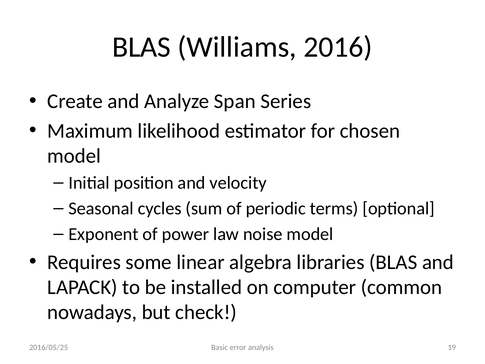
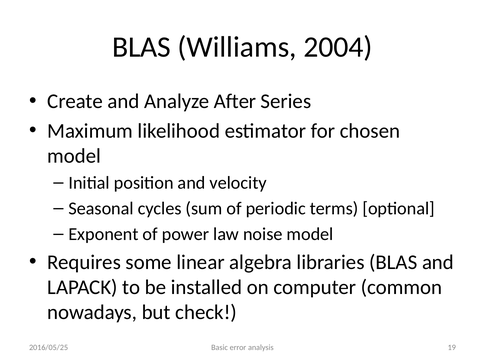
2016: 2016 -> 2004
Span: Span -> After
